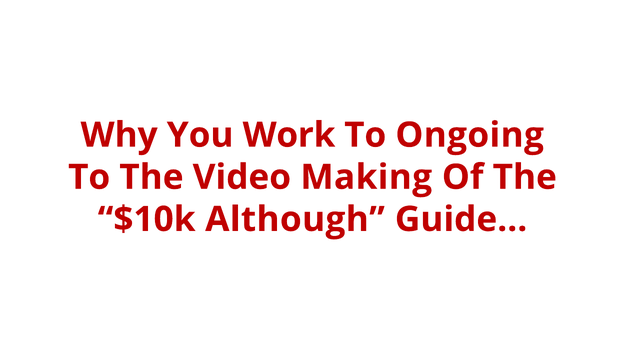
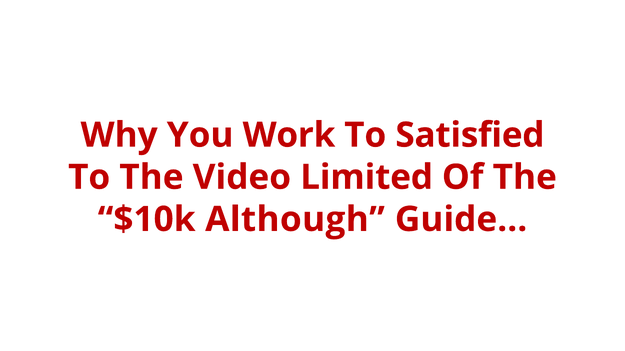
Ongoing: Ongoing -> Satisfied
Making: Making -> Limited
